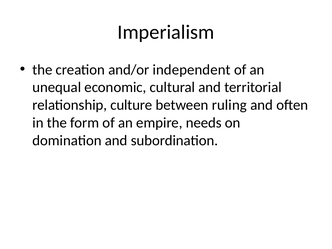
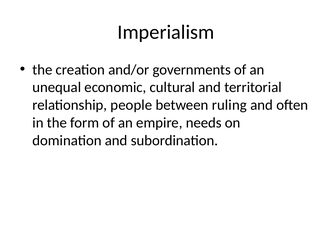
independent: independent -> governments
culture: culture -> people
